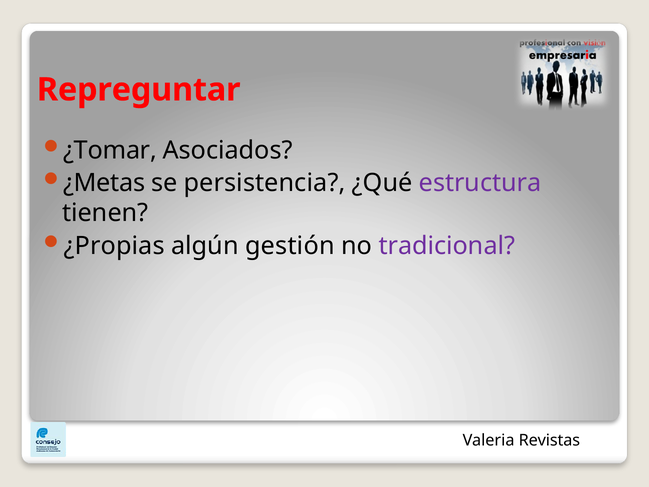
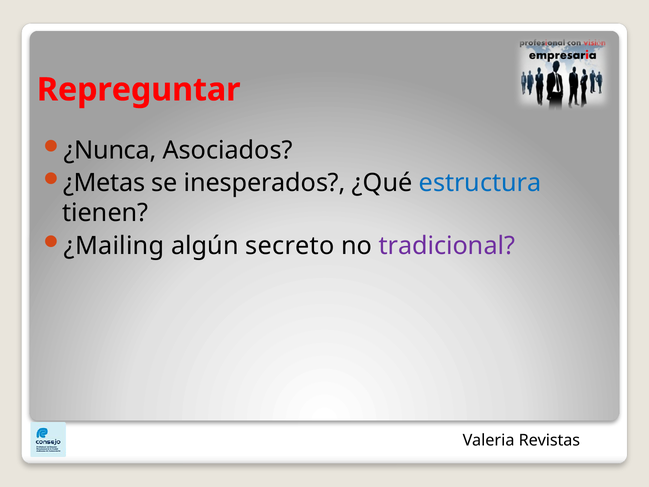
¿Tomar: ¿Tomar -> ¿Nunca
persistencia: persistencia -> inesperados
estructura colour: purple -> blue
¿Propias: ¿Propias -> ¿Mailing
gestión: gestión -> secreto
